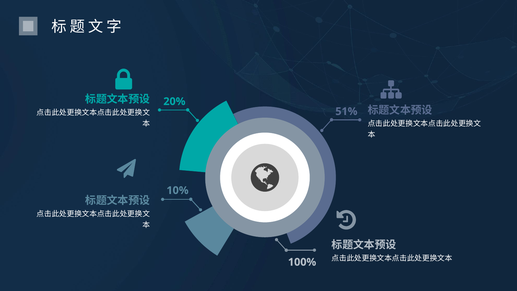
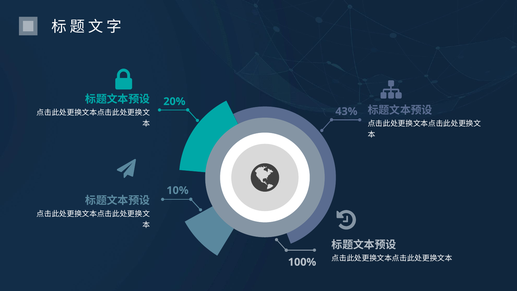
51%: 51% -> 43%
